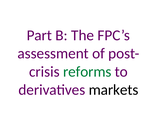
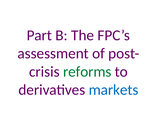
markets colour: black -> blue
